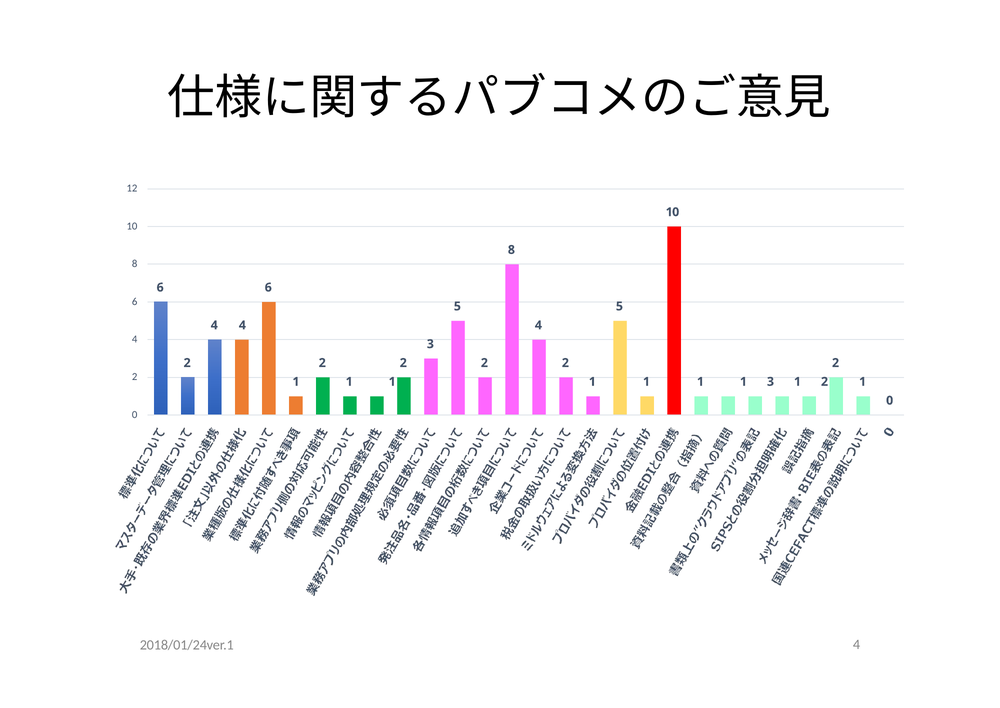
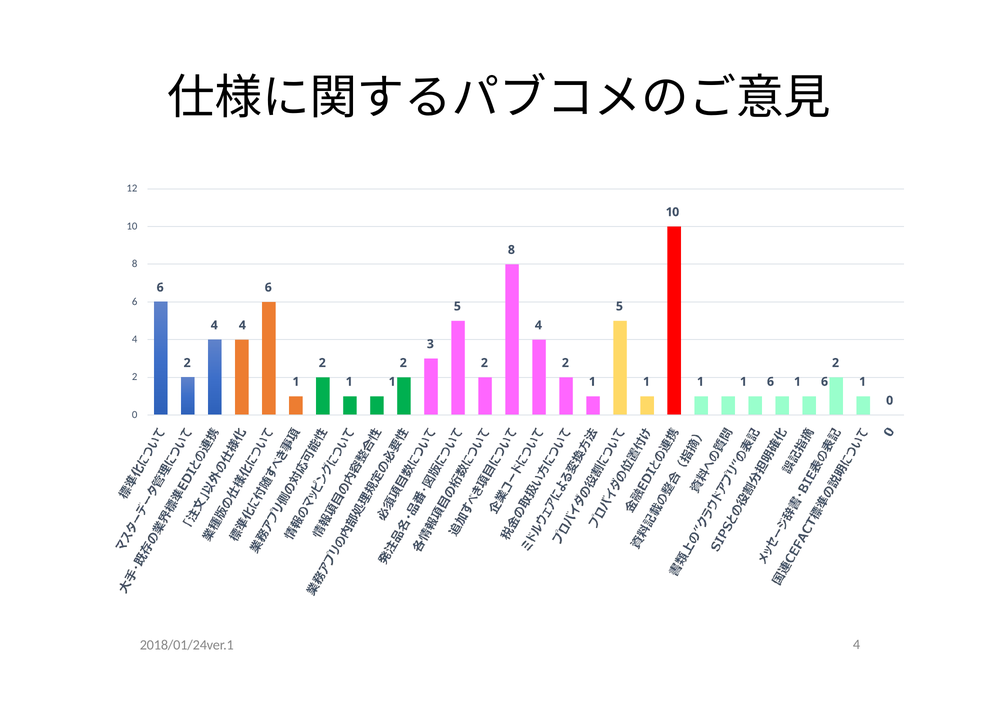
1 1 3: 3 -> 6
2 at (825, 381): 2 -> 6
